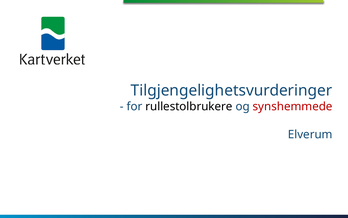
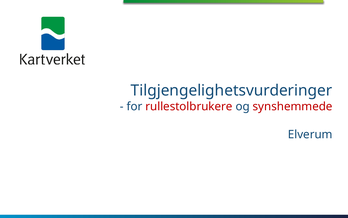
rullestolbrukere colour: black -> red
